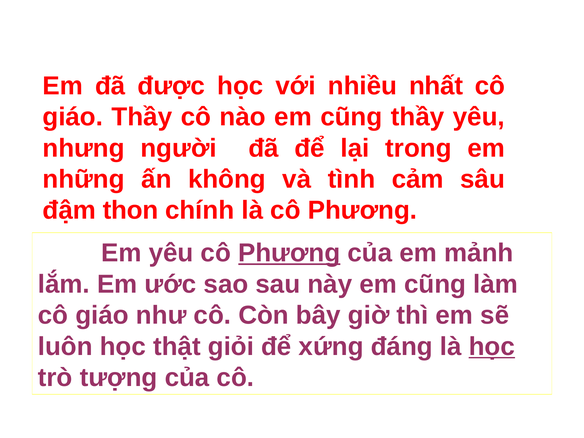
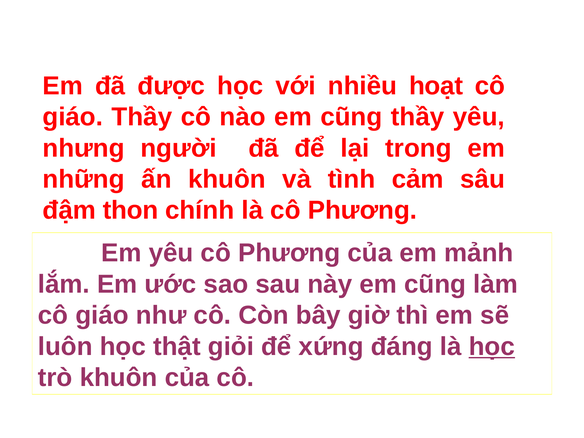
nhất: nhất -> hoạt
ấn không: không -> khuôn
Phương at (289, 253) underline: present -> none
trò tượng: tượng -> khuôn
